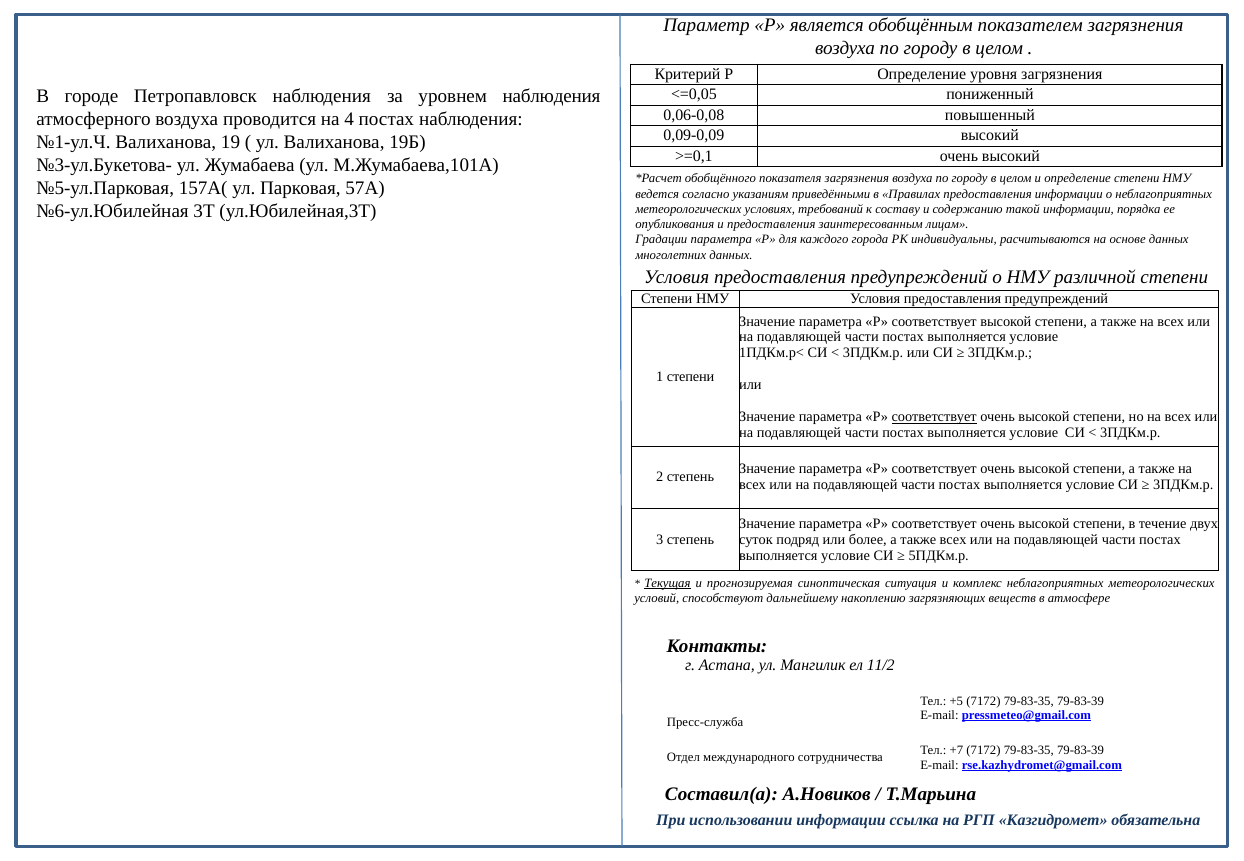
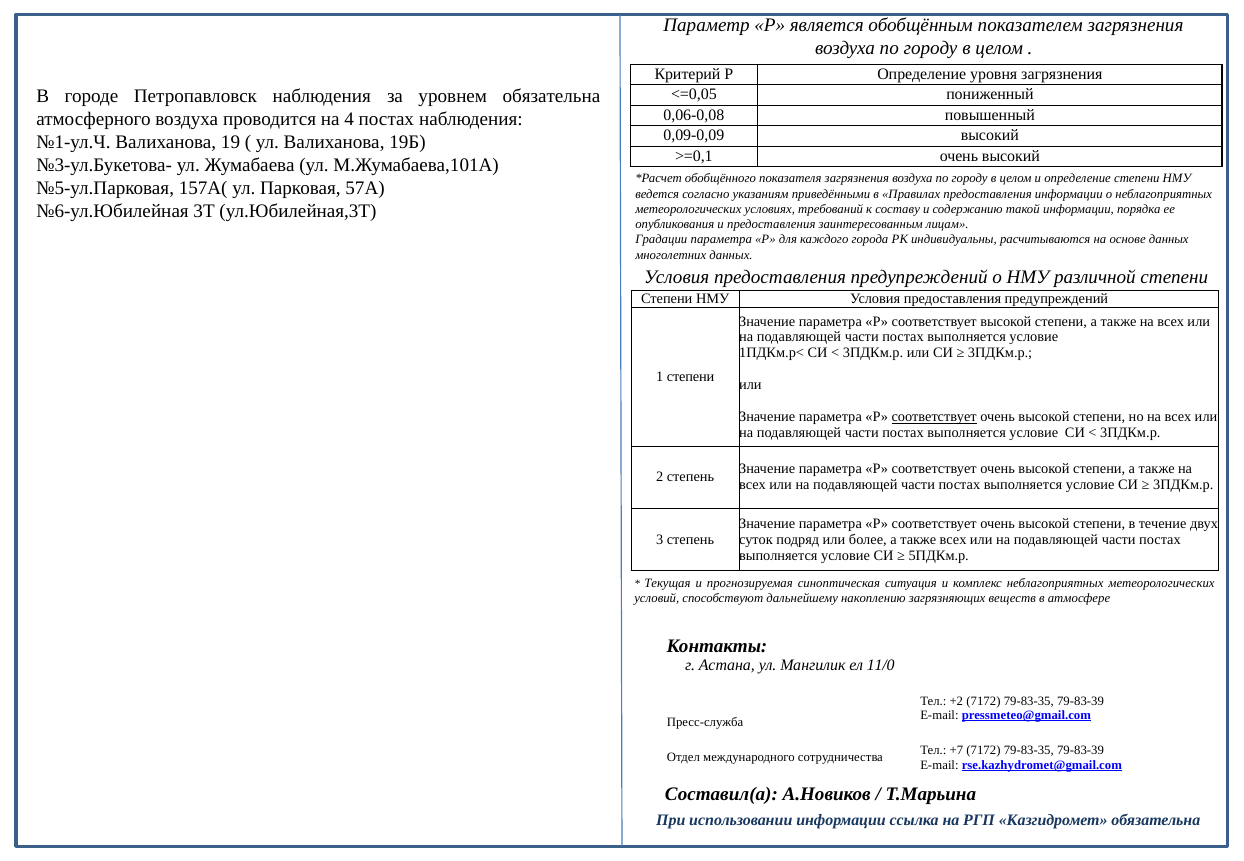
уровнем наблюдения: наблюдения -> обязательна
Текущая underline: present -> none
11/2: 11/2 -> 11/0
+5: +5 -> +2
